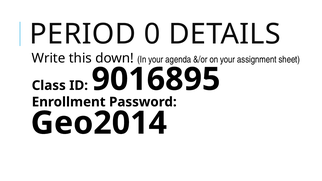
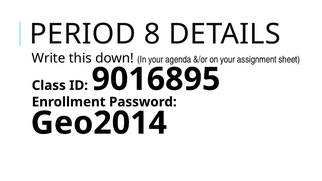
0: 0 -> 8
